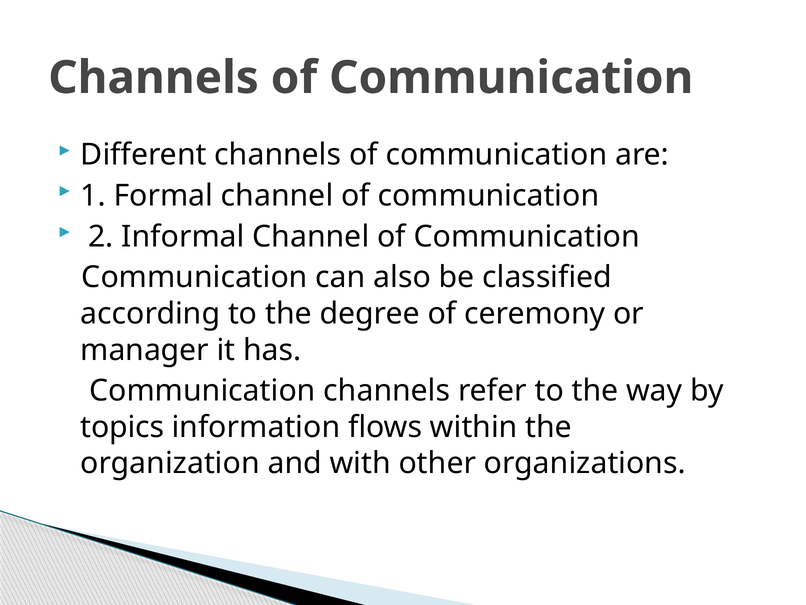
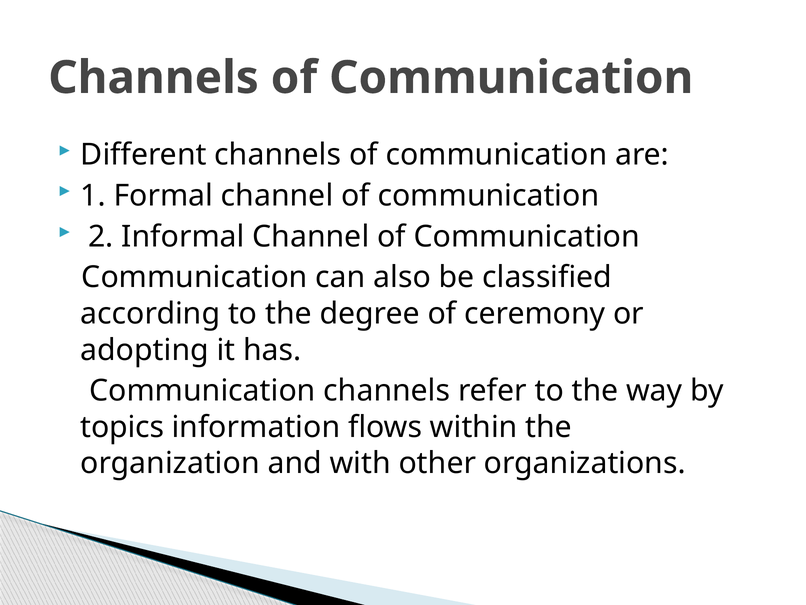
manager: manager -> adopting
